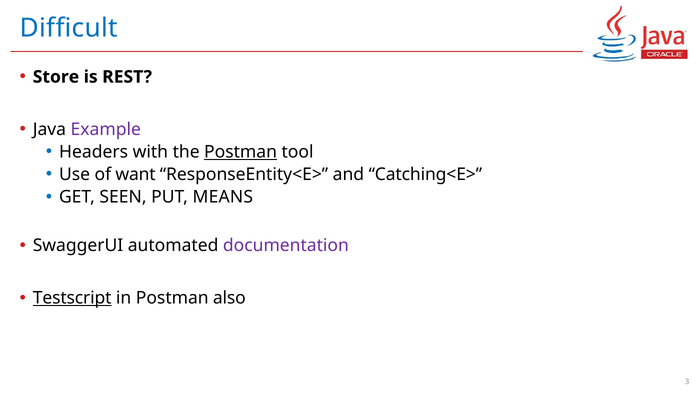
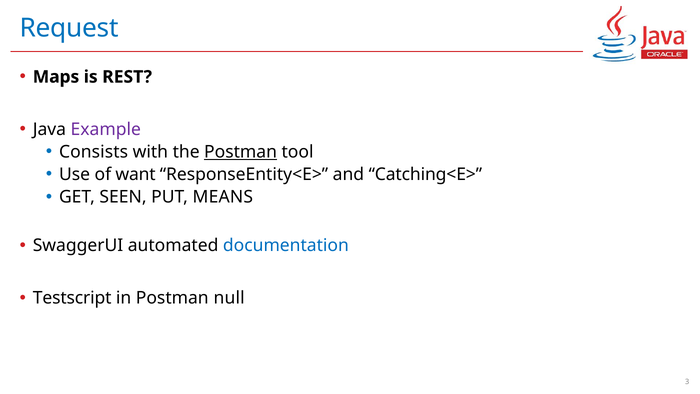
Difficult: Difficult -> Request
Store: Store -> Maps
Headers: Headers -> Consists
documentation colour: purple -> blue
Testscript underline: present -> none
also: also -> null
